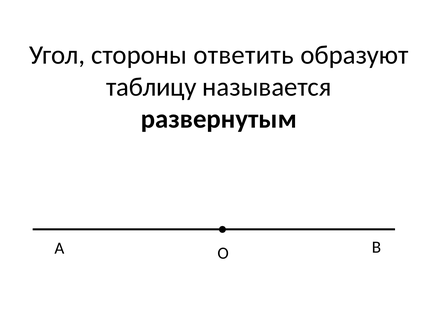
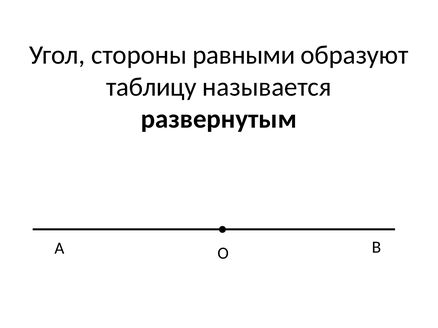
ответить: ответить -> равными
